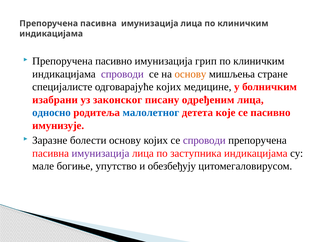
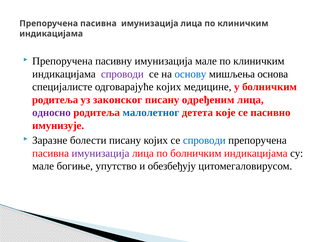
Препоручена пасивно: пасивно -> пасивну
имунизација грип: грип -> мале
основу at (190, 74) colour: orange -> blue
стране: стране -> основа
изабрани at (55, 100): изабрани -> родитеља
односно colour: blue -> purple
болести основу: основу -> писану
спроводи at (204, 140) colour: purple -> blue
по заступника: заступника -> болничким
